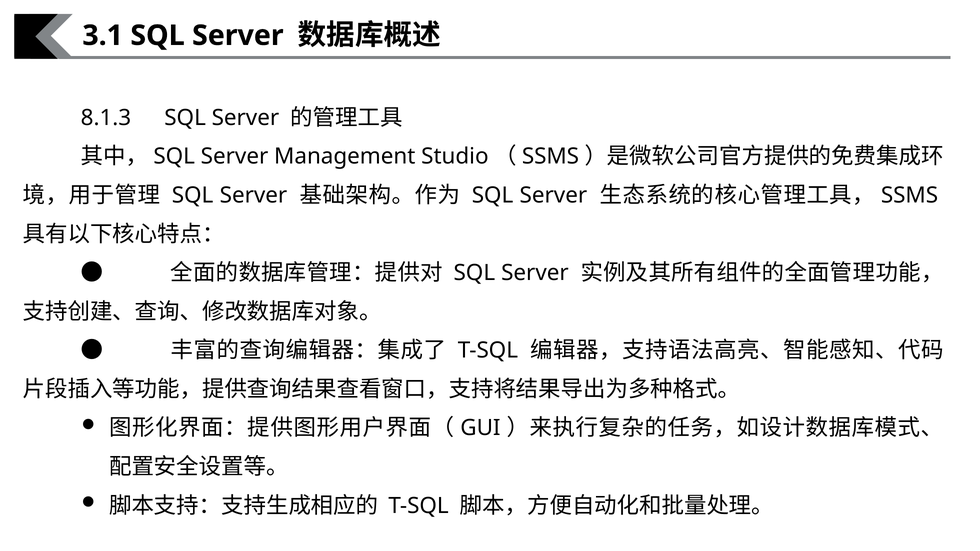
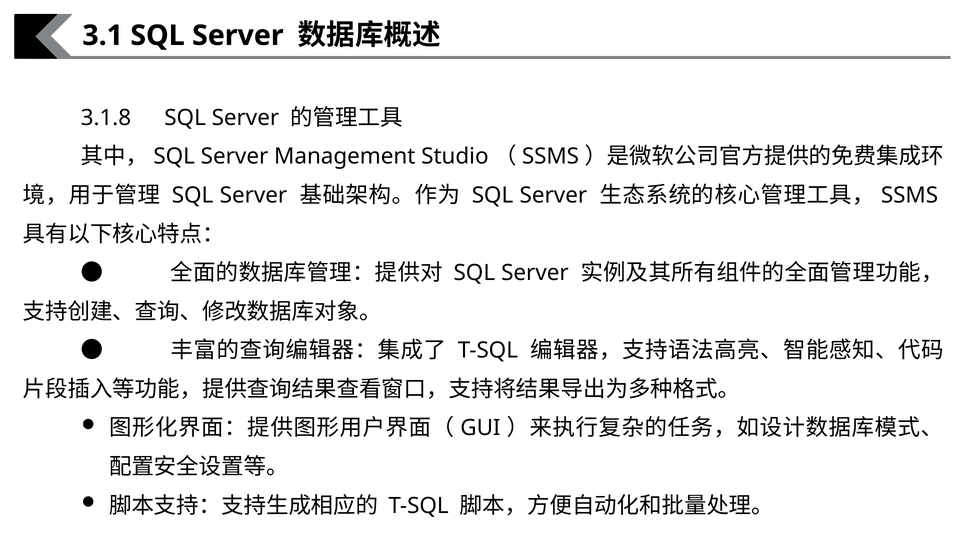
8.1.3: 8.1.3 -> 3.1.8
